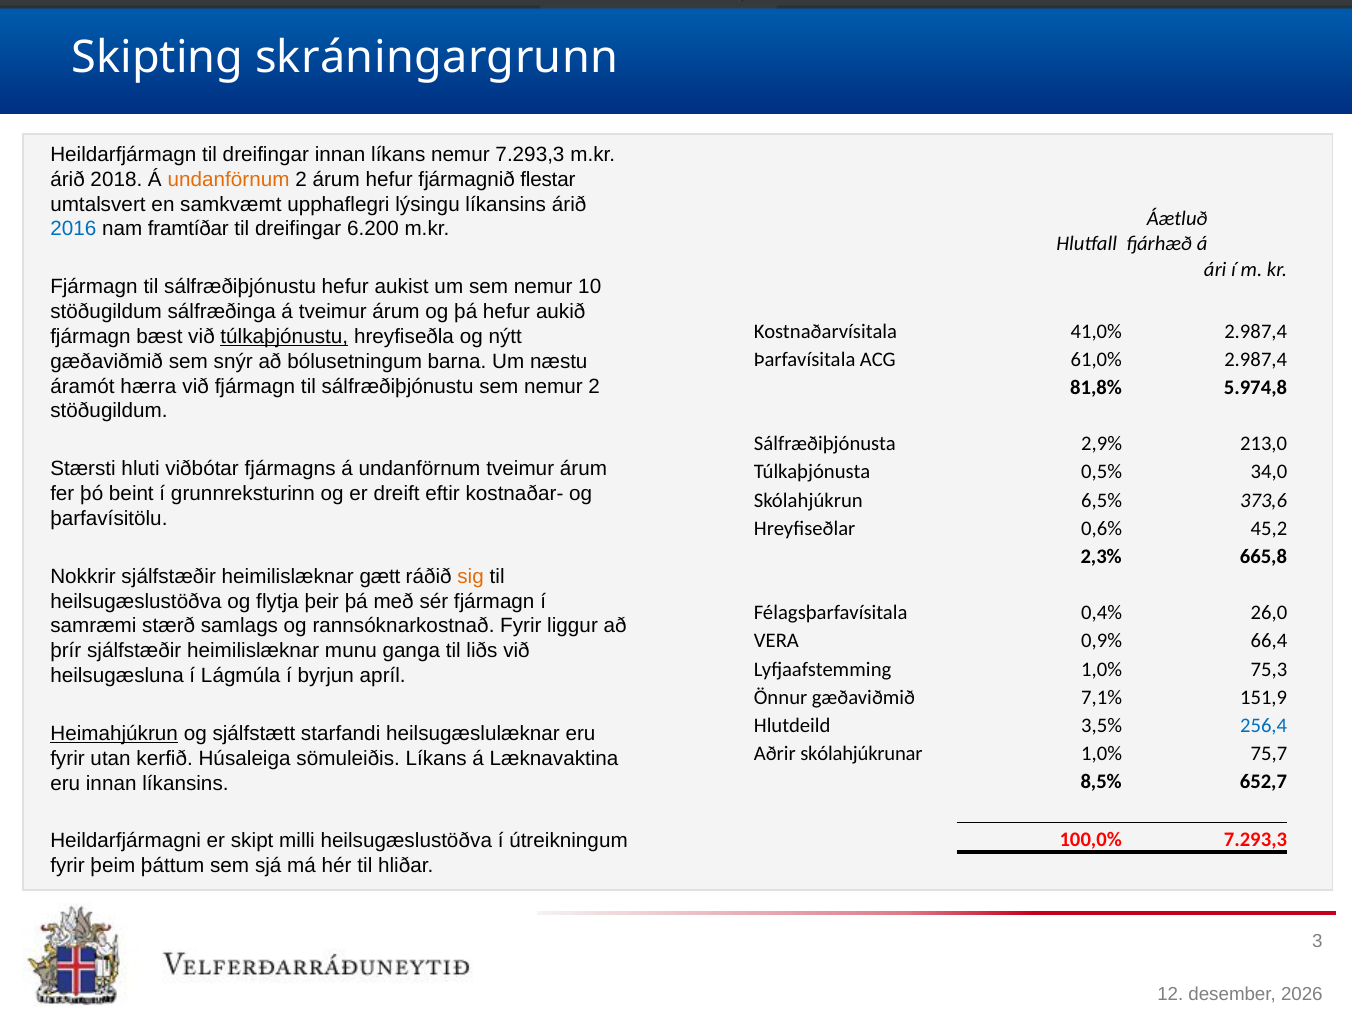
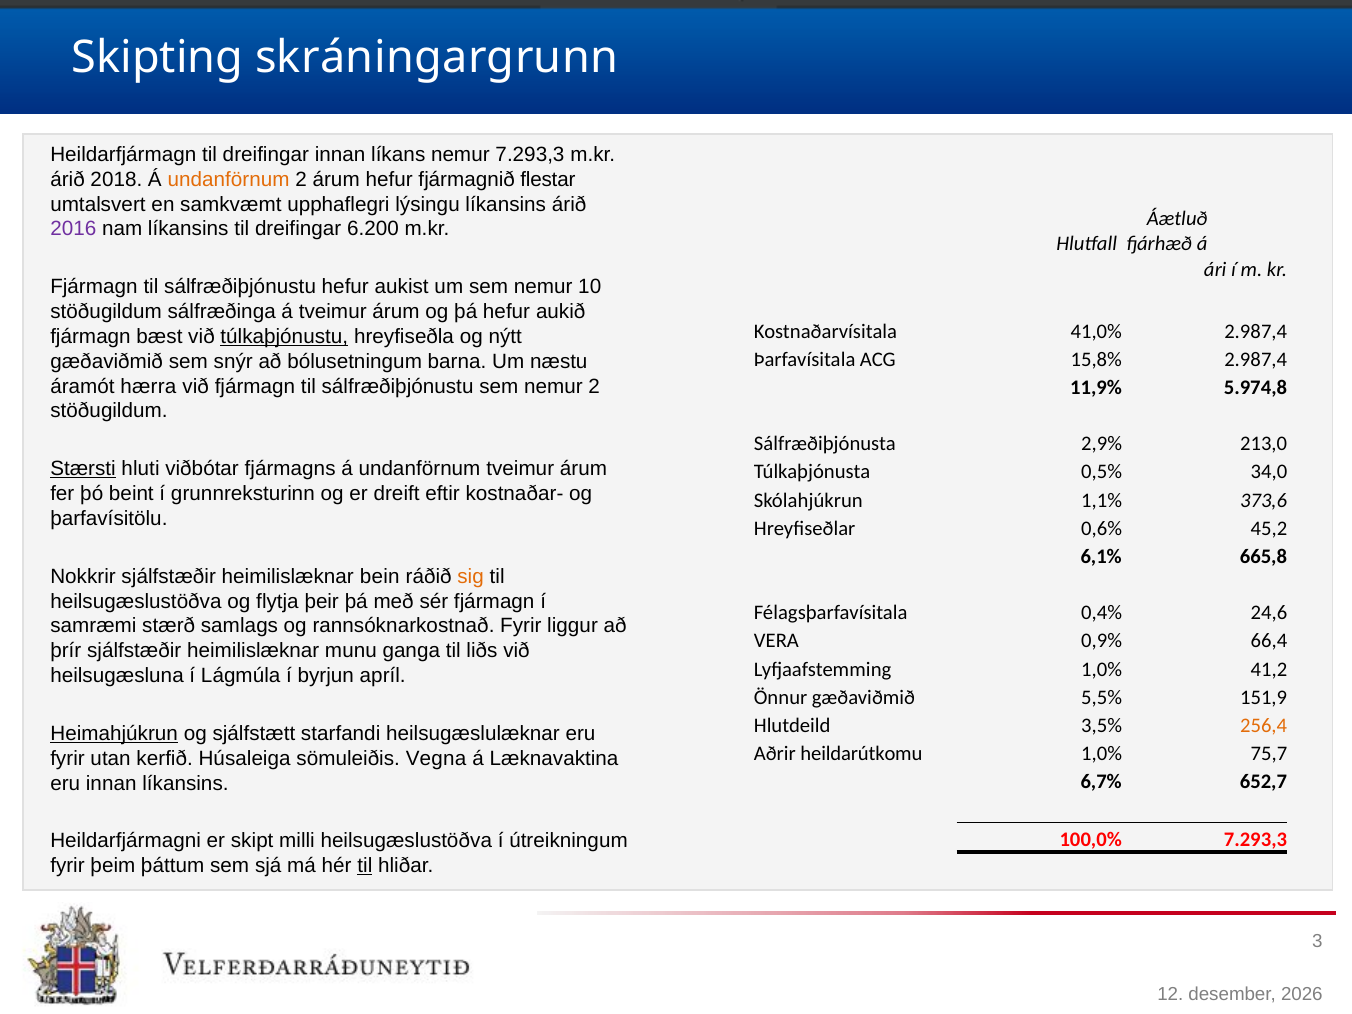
2016 colour: blue -> purple
nam framtíðar: framtíðar -> líkansins
61,0%: 61,0% -> 15,8%
81,8%: 81,8% -> 11,9%
Stærsti underline: none -> present
6,5%: 6,5% -> 1,1%
2,3%: 2,3% -> 6,1%
gætt: gætt -> bein
26,0: 26,0 -> 24,6
75,3: 75,3 -> 41,2
7,1%: 7,1% -> 5,5%
256,4 colour: blue -> orange
skólahjúkrunar: skólahjúkrunar -> heildarútkomu
sömuleiðis Líkans: Líkans -> Vegna
8,5%: 8,5% -> 6,7%
til at (365, 866) underline: none -> present
